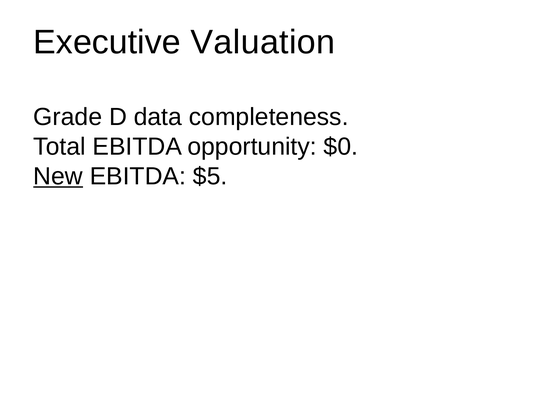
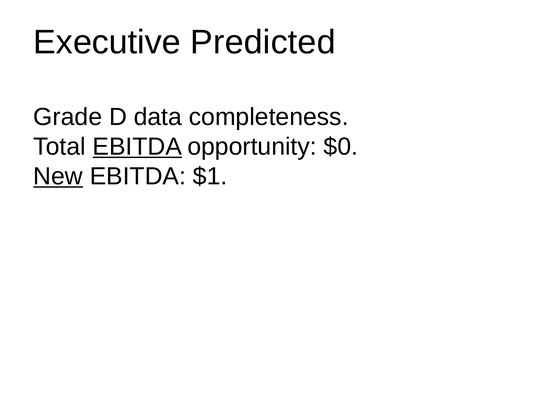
Valuation: Valuation -> Predicted
EBITDA at (137, 147) underline: none -> present
$5: $5 -> $1
